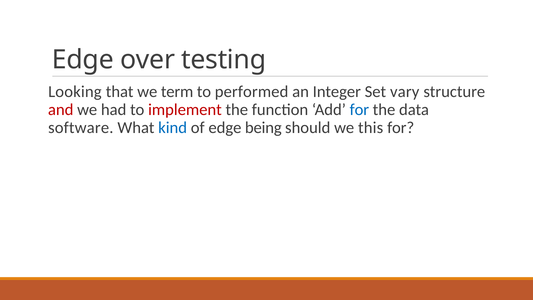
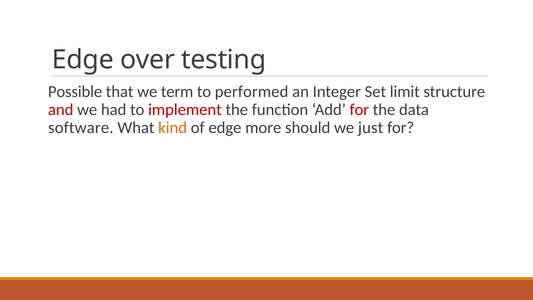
Looking: Looking -> Possible
vary: vary -> limit
for at (359, 110) colour: blue -> red
kind colour: blue -> orange
being: being -> more
this: this -> just
